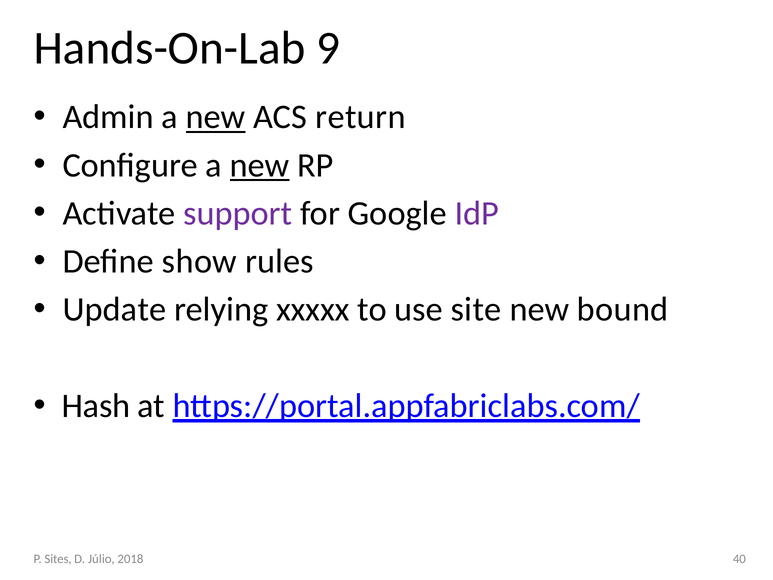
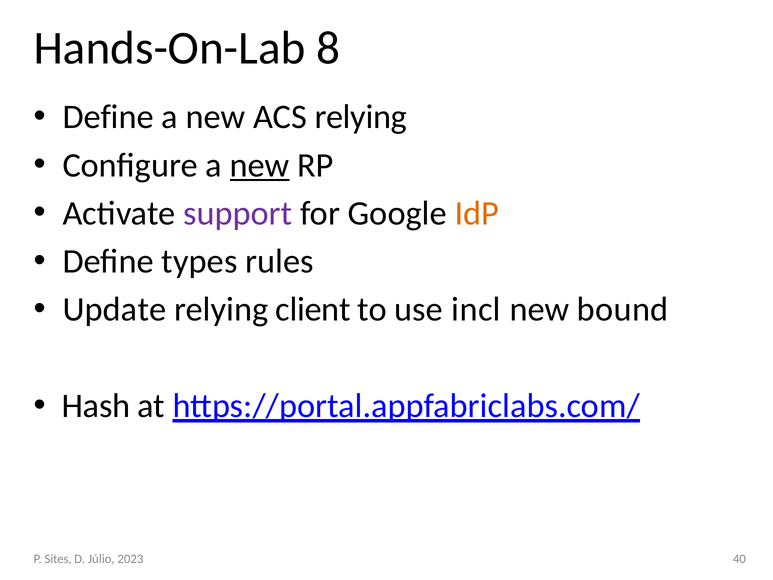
9: 9 -> 8
Admin at (108, 117): Admin -> Define
new at (216, 117) underline: present -> none
ACS return: return -> relying
IdP colour: purple -> orange
show: show -> types
xxxxx: xxxxx -> client
site: site -> incl
2018: 2018 -> 2023
